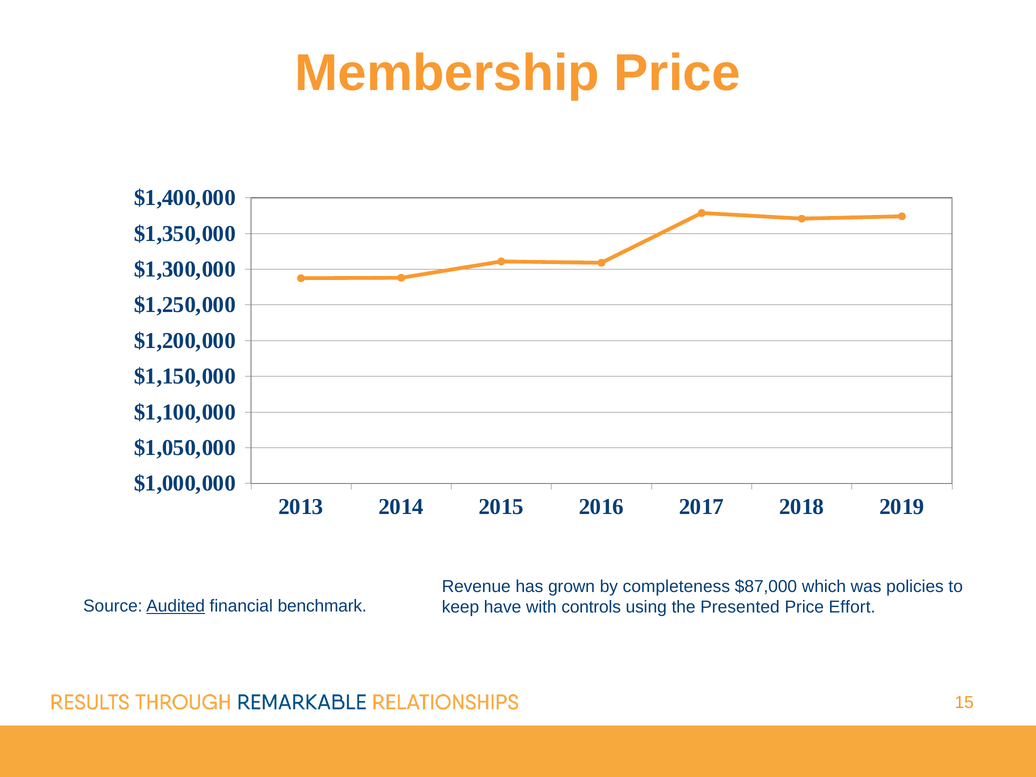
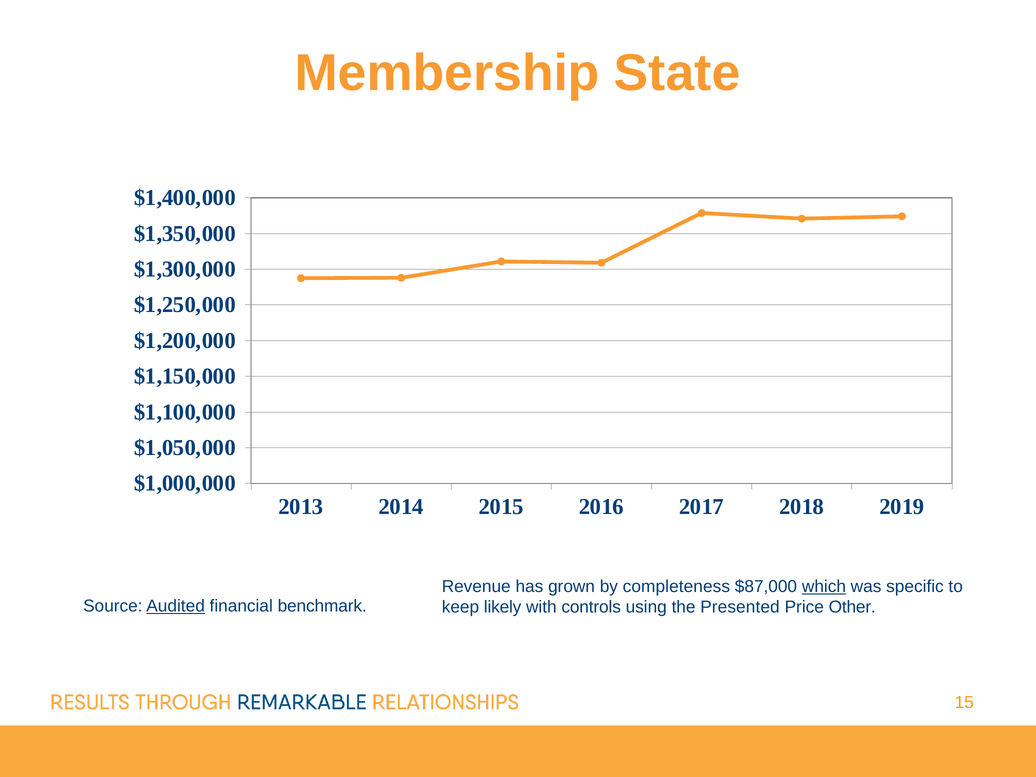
Membership Price: Price -> State
which underline: none -> present
policies: policies -> specific
have: have -> likely
Effort: Effort -> Other
